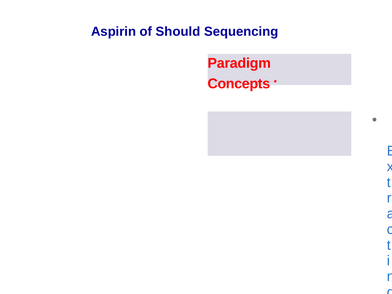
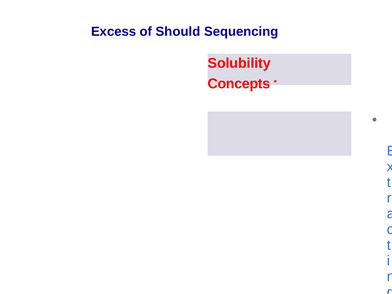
Aspirin: Aspirin -> Excess
Paradigm: Paradigm -> Solubility
